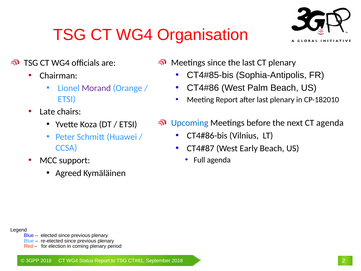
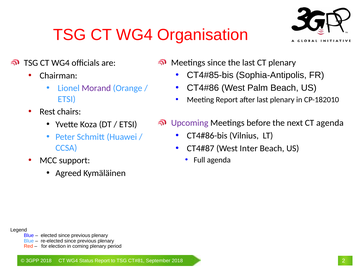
Late: Late -> Rest
Upcoming colour: blue -> purple
Early: Early -> Inter
